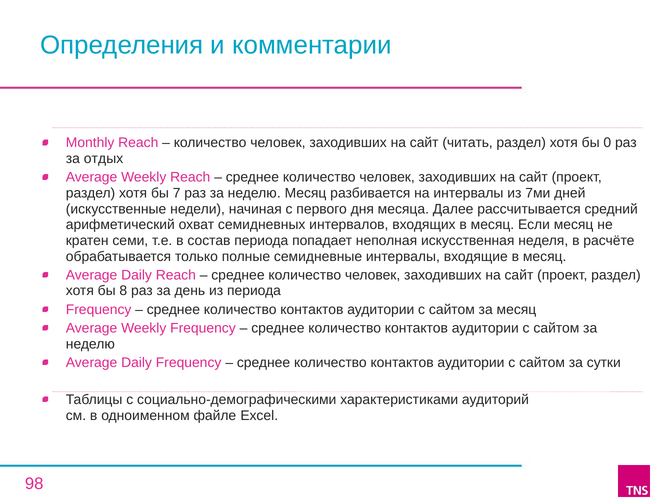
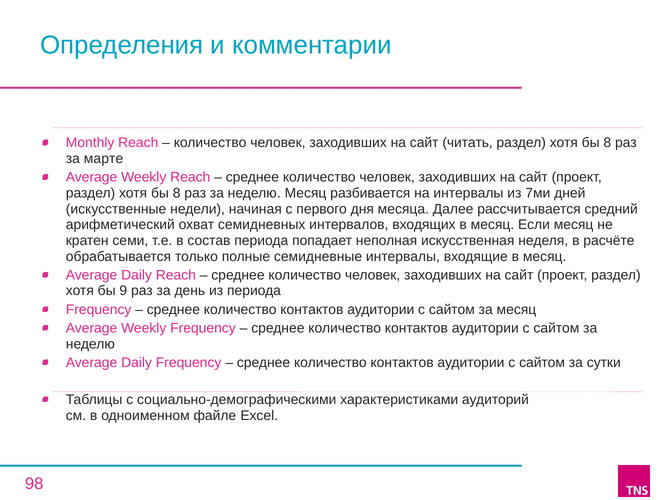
0 at (607, 143): 0 -> 8
отдых: отдых -> марте
7 at (177, 193): 7 -> 8
8: 8 -> 9
